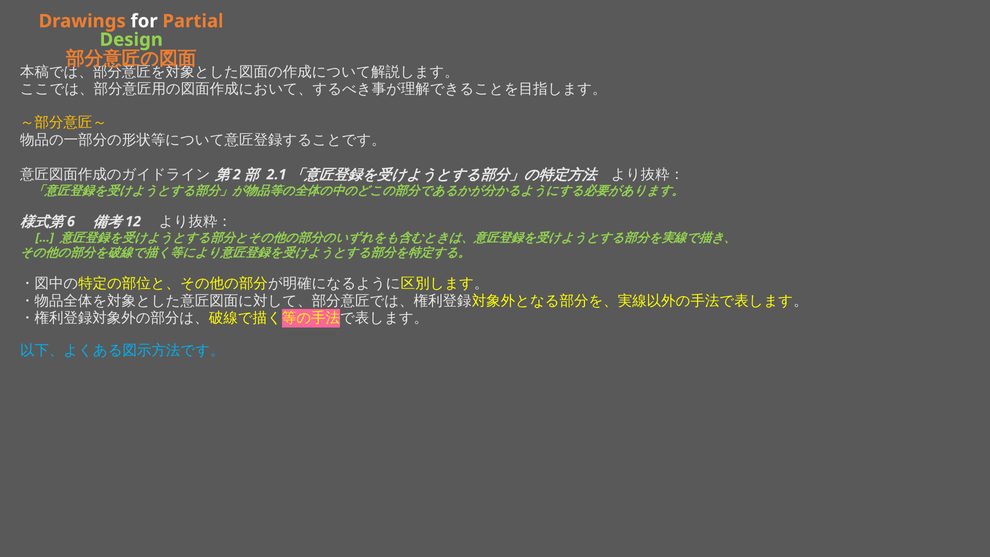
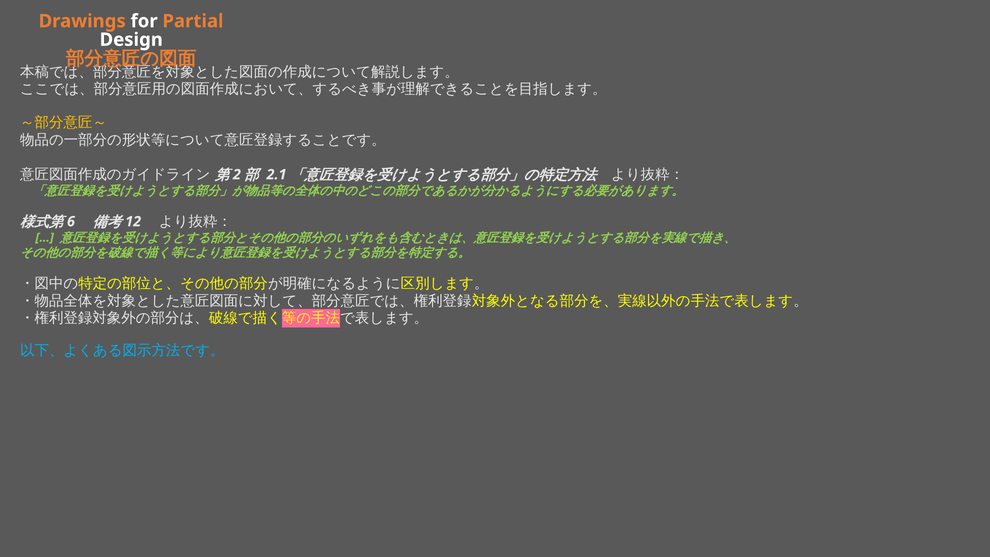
Design colour: light green -> white
